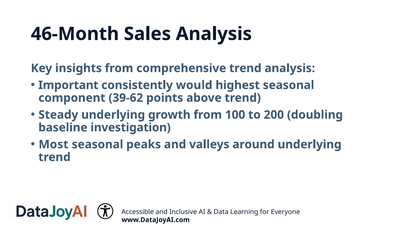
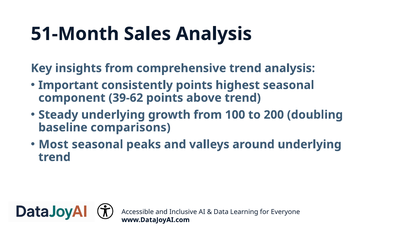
46-Month: 46-Month -> 51-Month
consistently would: would -> points
investigation: investigation -> comparisons
